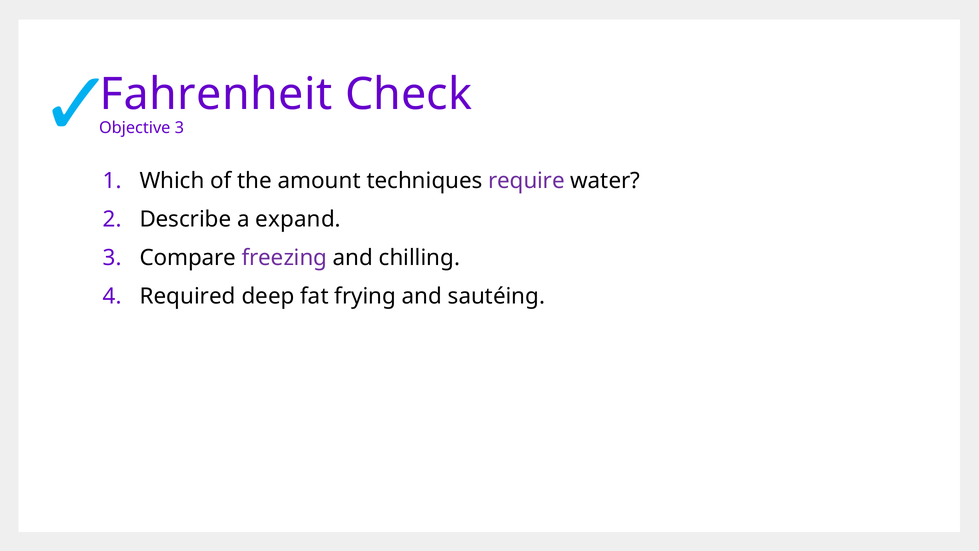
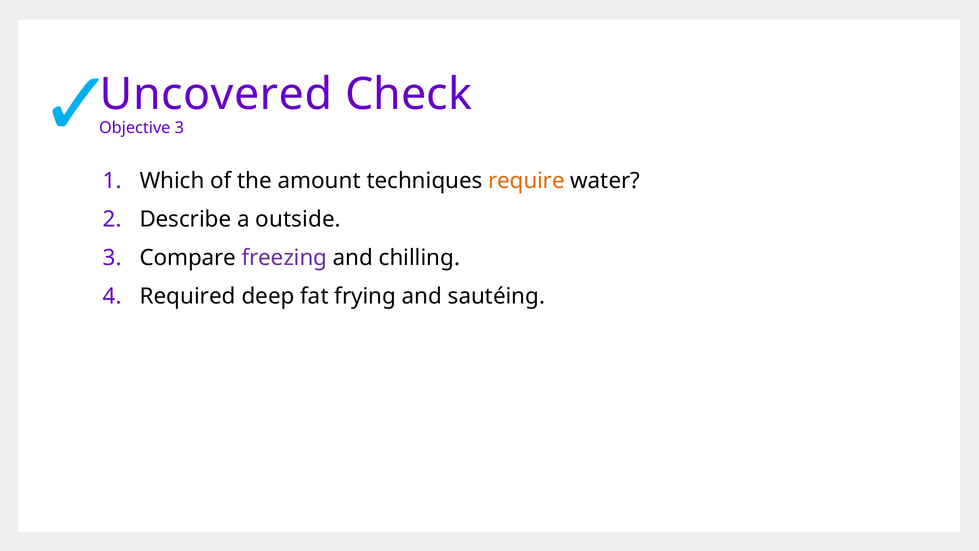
Fahrenheit: Fahrenheit -> Uncovered
require colour: purple -> orange
expand: expand -> outside
